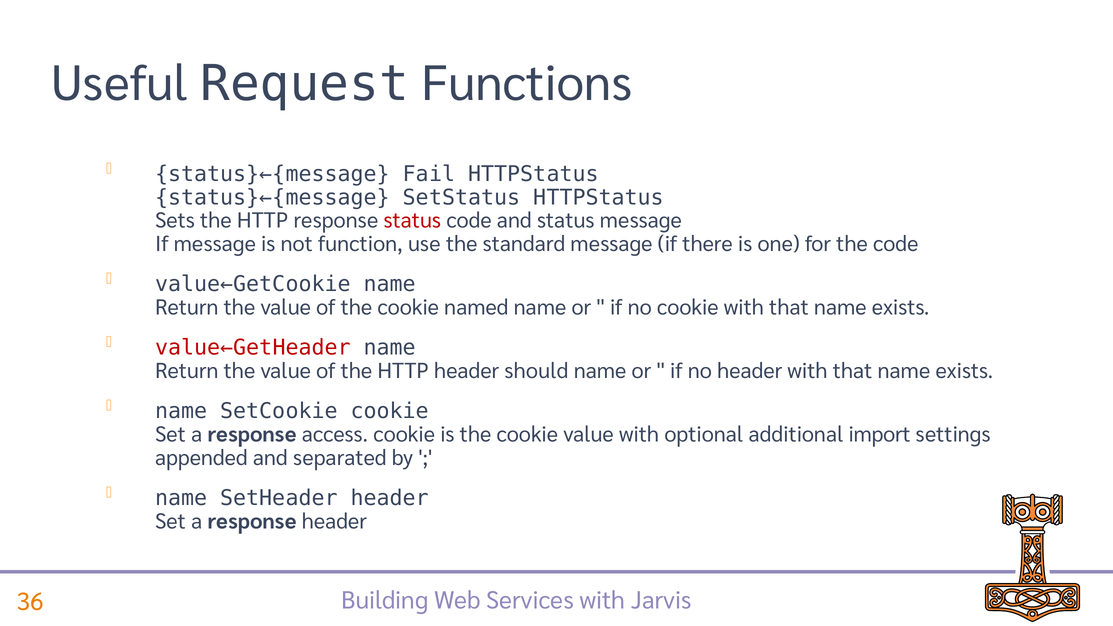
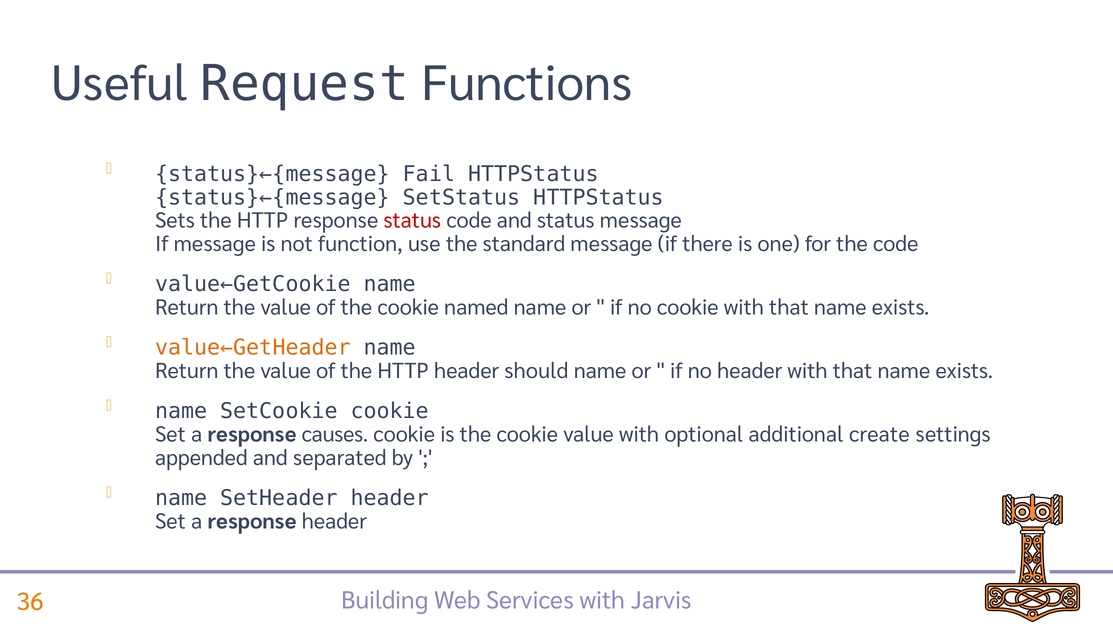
value←GetHeader colour: red -> orange
access: access -> causes
import: import -> create
